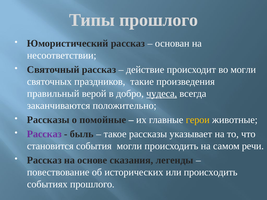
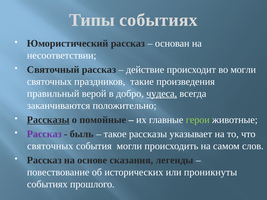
Типы прошлого: прошлого -> событиях
Рассказы at (48, 120) underline: none -> present
герои colour: yellow -> light green
становится at (50, 146): становится -> святочных
речи: речи -> слов
или происходить: происходить -> проникнуты
